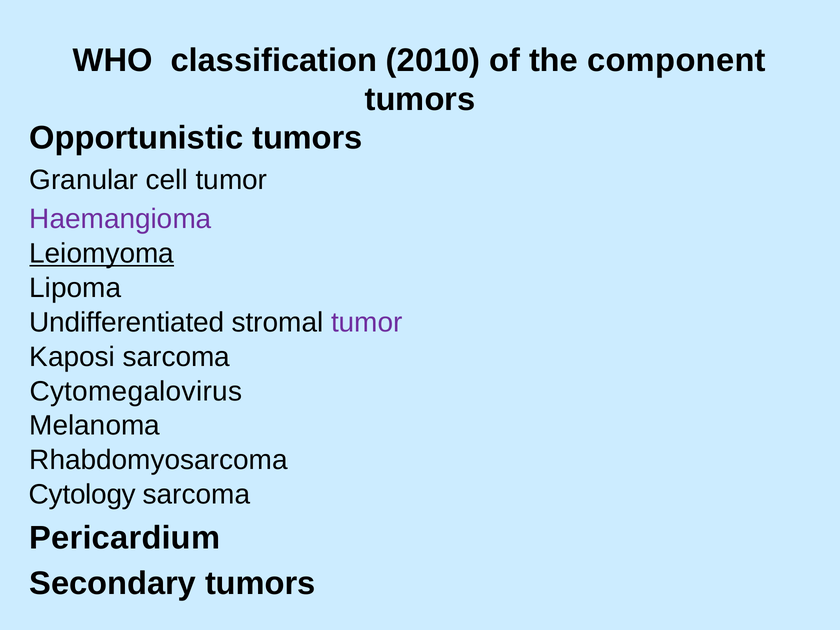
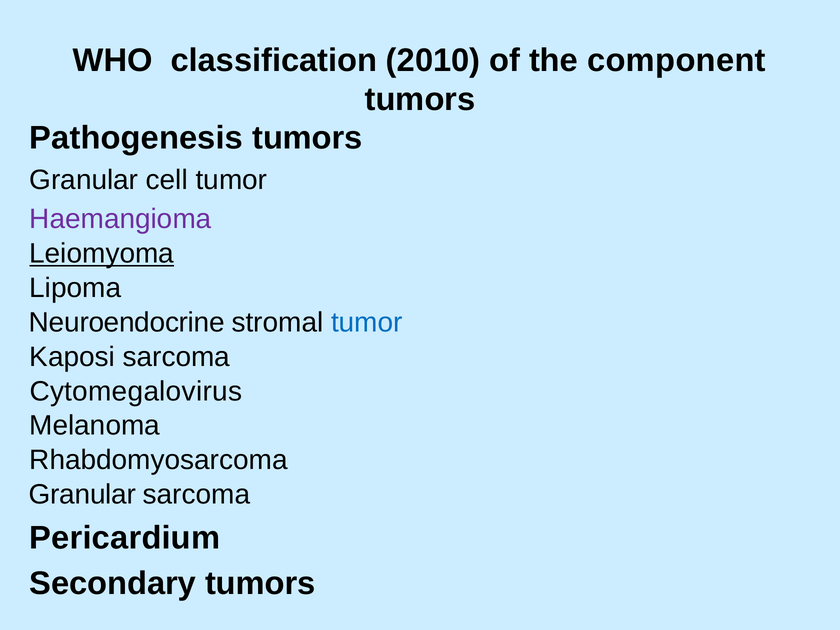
Opportunistic: Opportunistic -> Pathogenesis
Undifferentiated: Undifferentiated -> Neuroendocrine
tumor at (367, 322) colour: purple -> blue
Cytology at (82, 495): Cytology -> Granular
